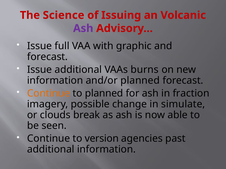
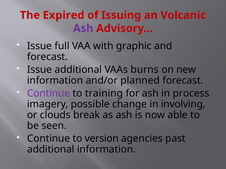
Science: Science -> Expired
Continue at (49, 93) colour: orange -> purple
to planned: planned -> training
fraction: fraction -> process
simulate: simulate -> involving
